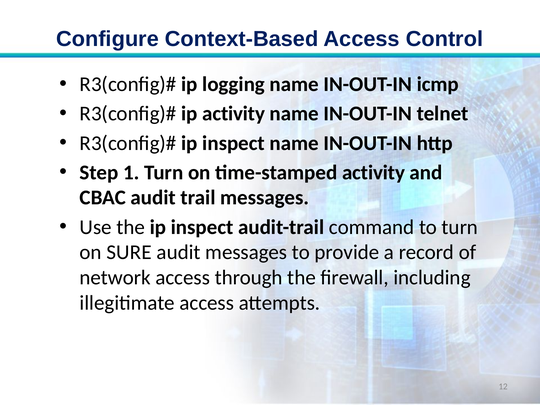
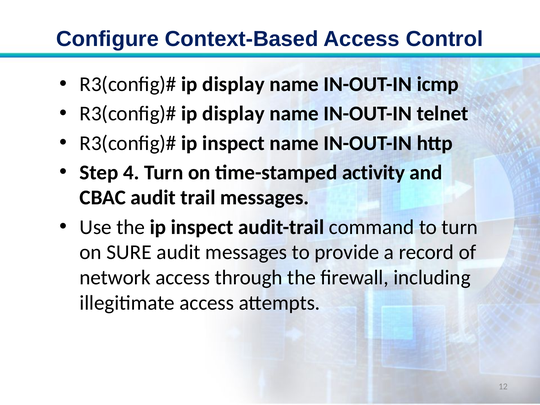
logging at (234, 84): logging -> display
activity at (234, 114): activity -> display
1: 1 -> 4
